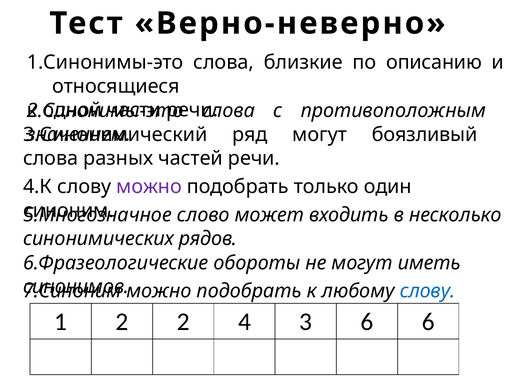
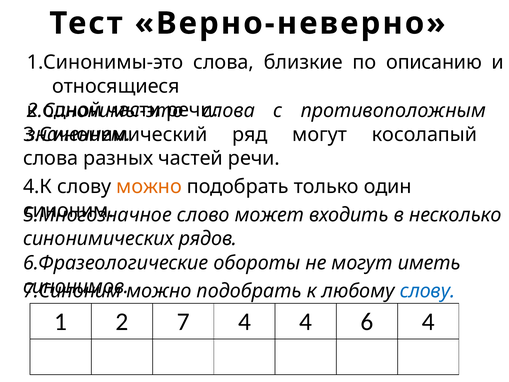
боязливый: боязливый -> косолапый
можно at (149, 187) colour: purple -> orange
2 2: 2 -> 7
4 3: 3 -> 4
6 6: 6 -> 4
